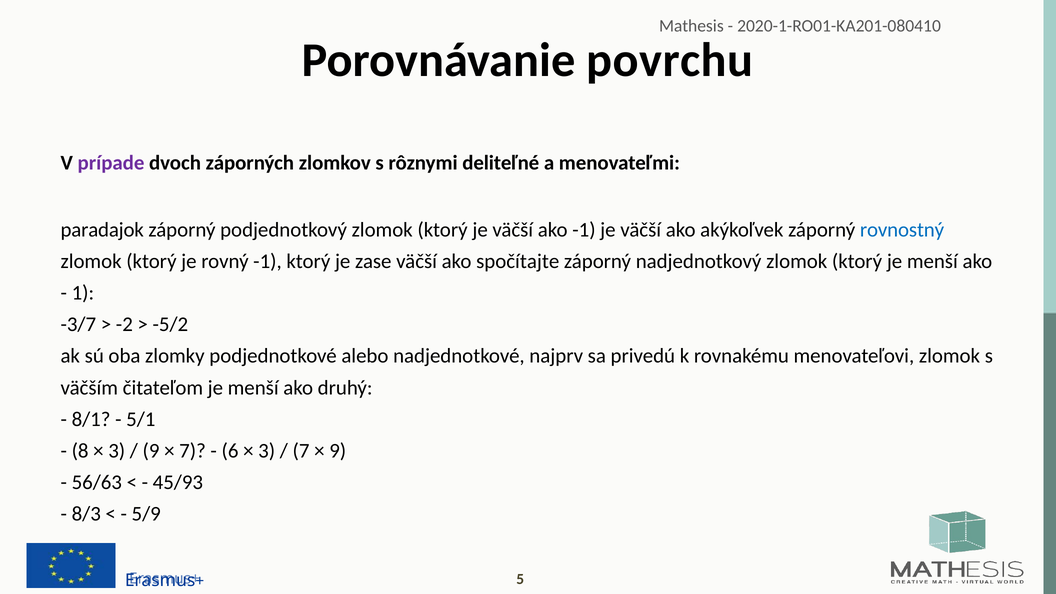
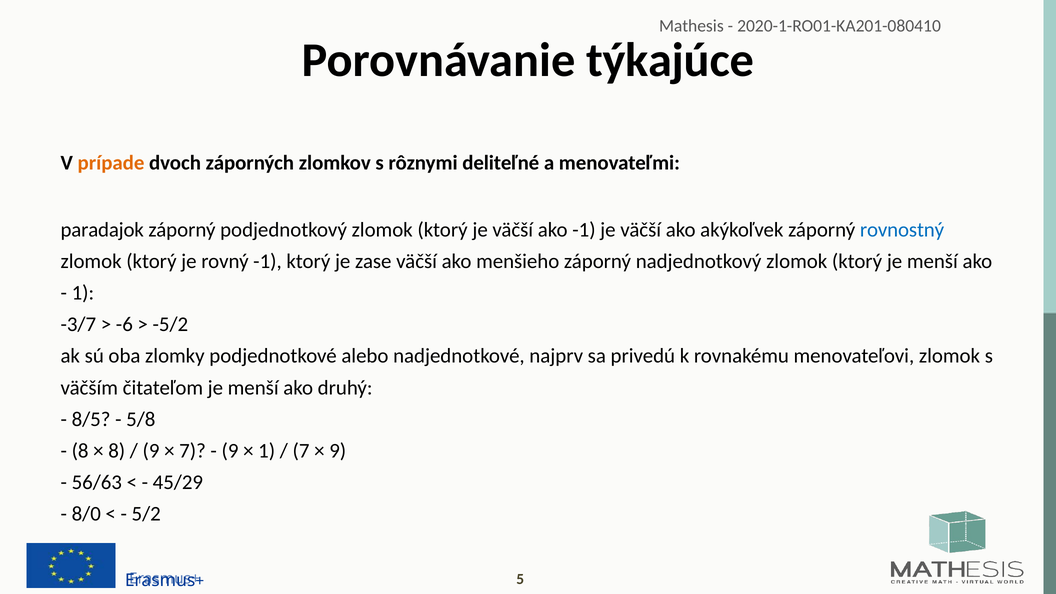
povrchu: povrchu -> týkajúce
prípade colour: purple -> orange
spočítajte: spočítajte -> menšieho
-2: -2 -> -6
8/1: 8/1 -> 8/5
5/1: 5/1 -> 5/8
3 at (117, 451): 3 -> 8
6 at (230, 451): 6 -> 9
3 at (267, 451): 3 -> 1
45/93: 45/93 -> 45/29
8/3: 8/3 -> 8/0
5/9: 5/9 -> 5/2
